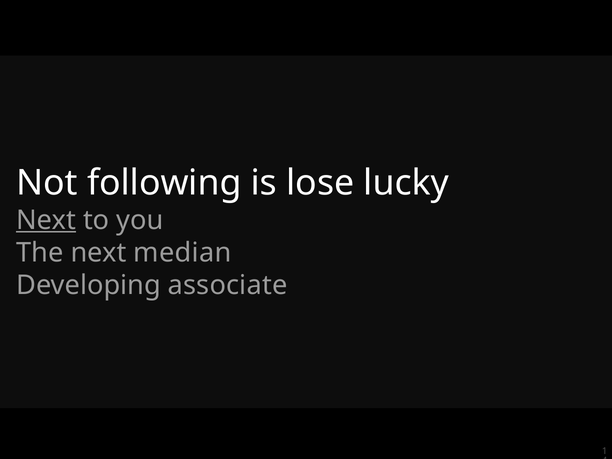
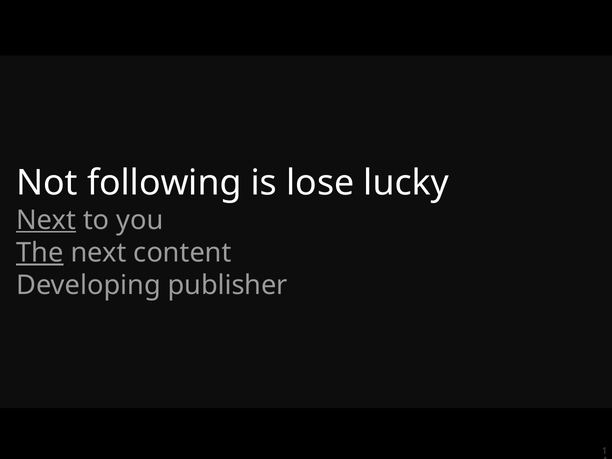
The underline: none -> present
median: median -> content
associate: associate -> publisher
